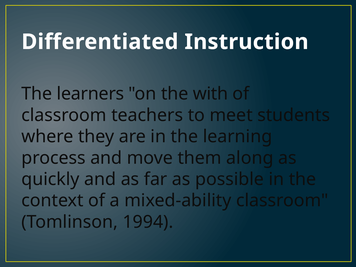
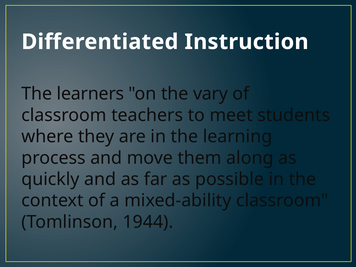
with: with -> vary
1994: 1994 -> 1944
